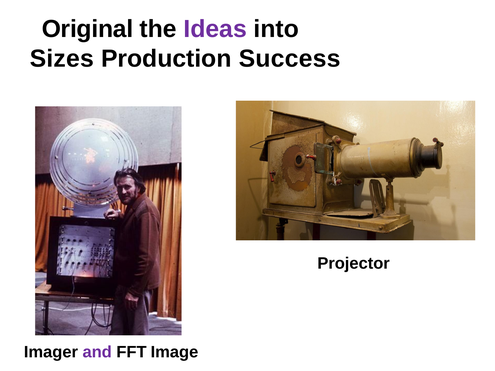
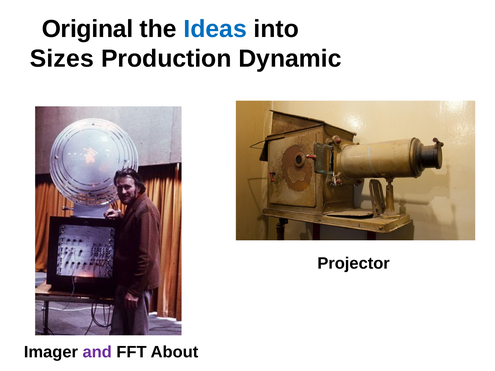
Ideas colour: purple -> blue
Success: Success -> Dynamic
Image: Image -> About
